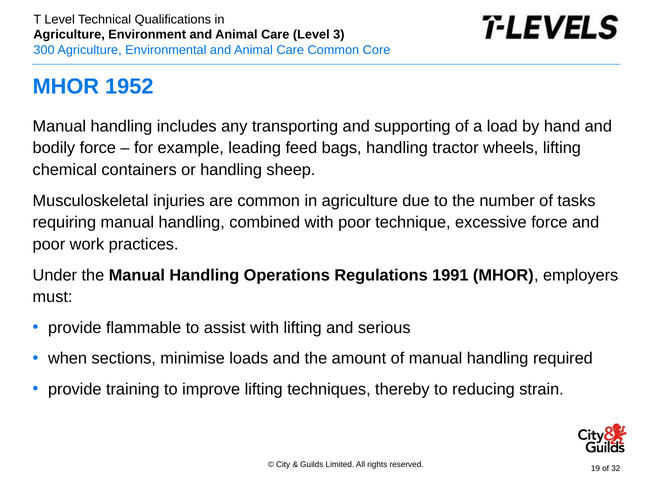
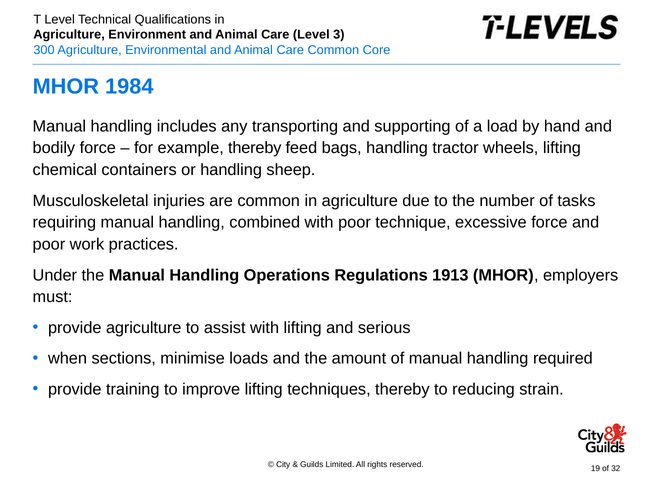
1952: 1952 -> 1984
example leading: leading -> thereby
1991: 1991 -> 1913
provide flammable: flammable -> agriculture
